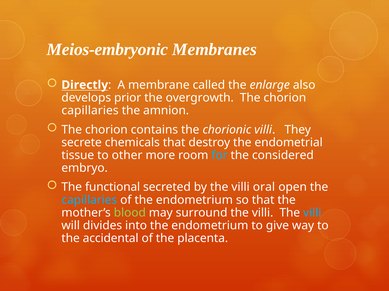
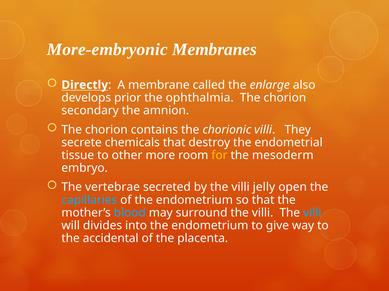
Meios-embryonic: Meios-embryonic -> More-embryonic
overgrowth: overgrowth -> ophthalmia
capillaries at (90, 111): capillaries -> secondary
for colour: light blue -> yellow
considered: considered -> mesoderm
functional: functional -> vertebrae
oral: oral -> jelly
blood colour: light green -> light blue
